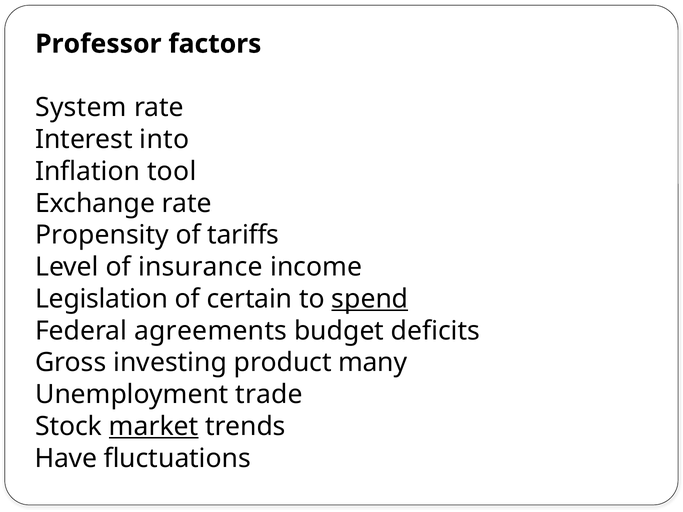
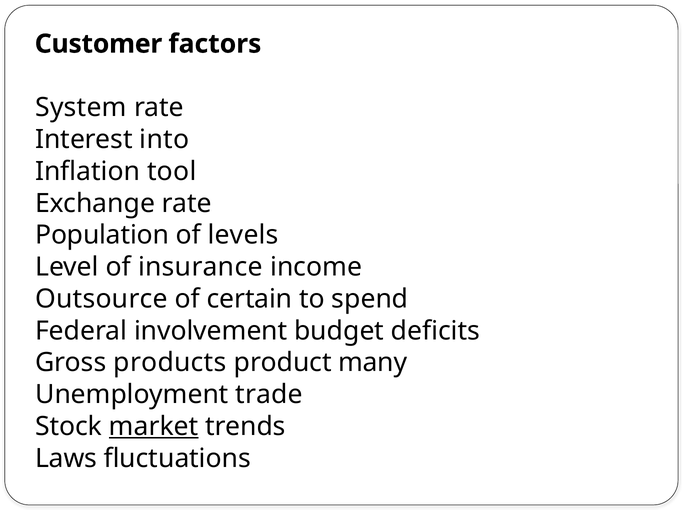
Professor: Professor -> Customer
Propensity: Propensity -> Population
tariffs: tariffs -> levels
Legislation: Legislation -> Outsource
spend underline: present -> none
agreements: agreements -> involvement
investing: investing -> products
Have: Have -> Laws
